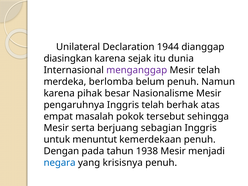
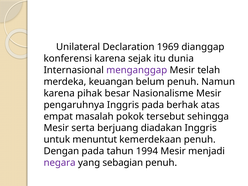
1944: 1944 -> 1969
diasingkan: diasingkan -> konferensi
berlomba: berlomba -> keuangan
Inggris telah: telah -> pada
sebagian: sebagian -> diadakan
1938: 1938 -> 1994
negara colour: blue -> purple
krisisnya: krisisnya -> sebagian
